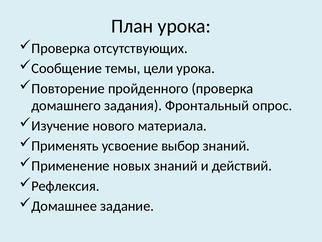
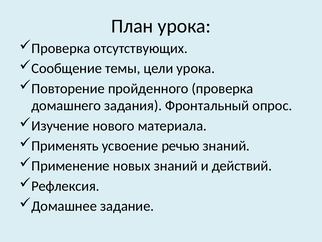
выбор: выбор -> речью
